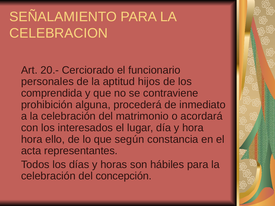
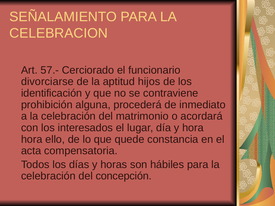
20.-: 20.- -> 57.-
personales: personales -> divorciarse
comprendida: comprendida -> identificación
según: según -> quede
representantes: representantes -> compensatoria
